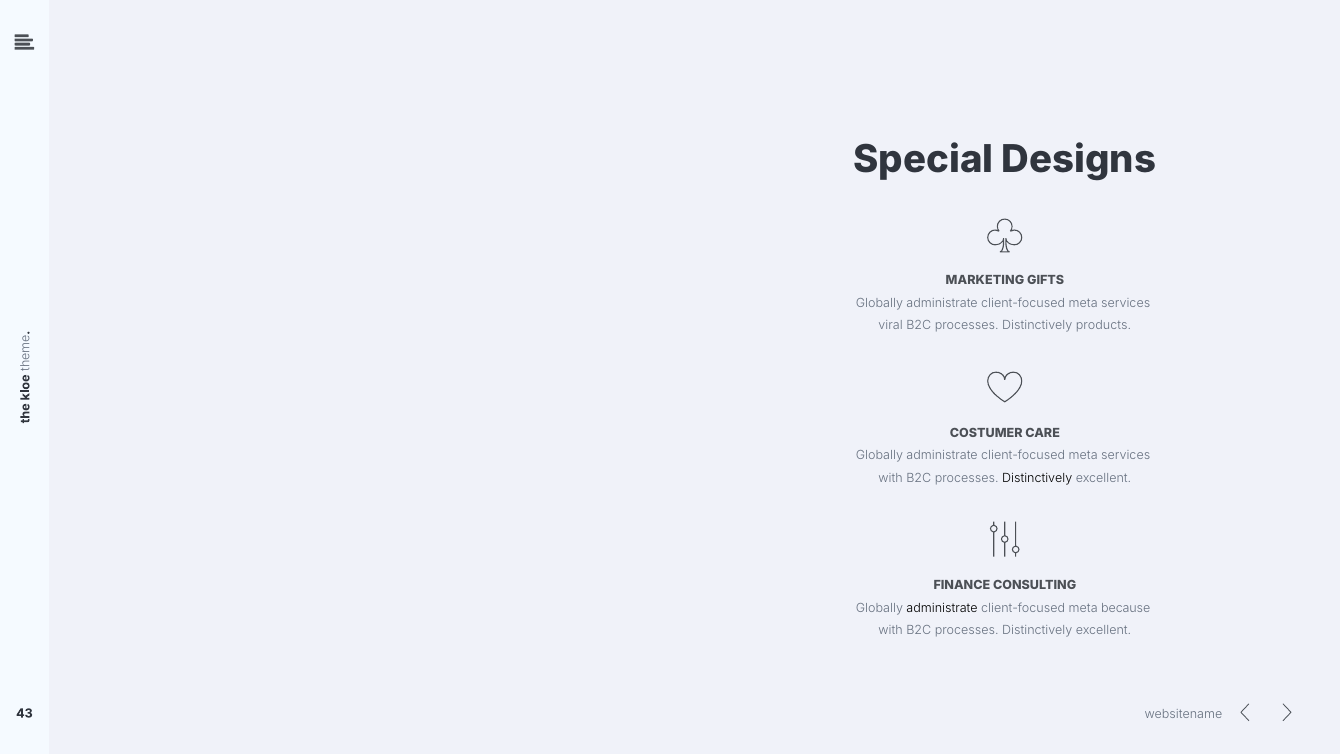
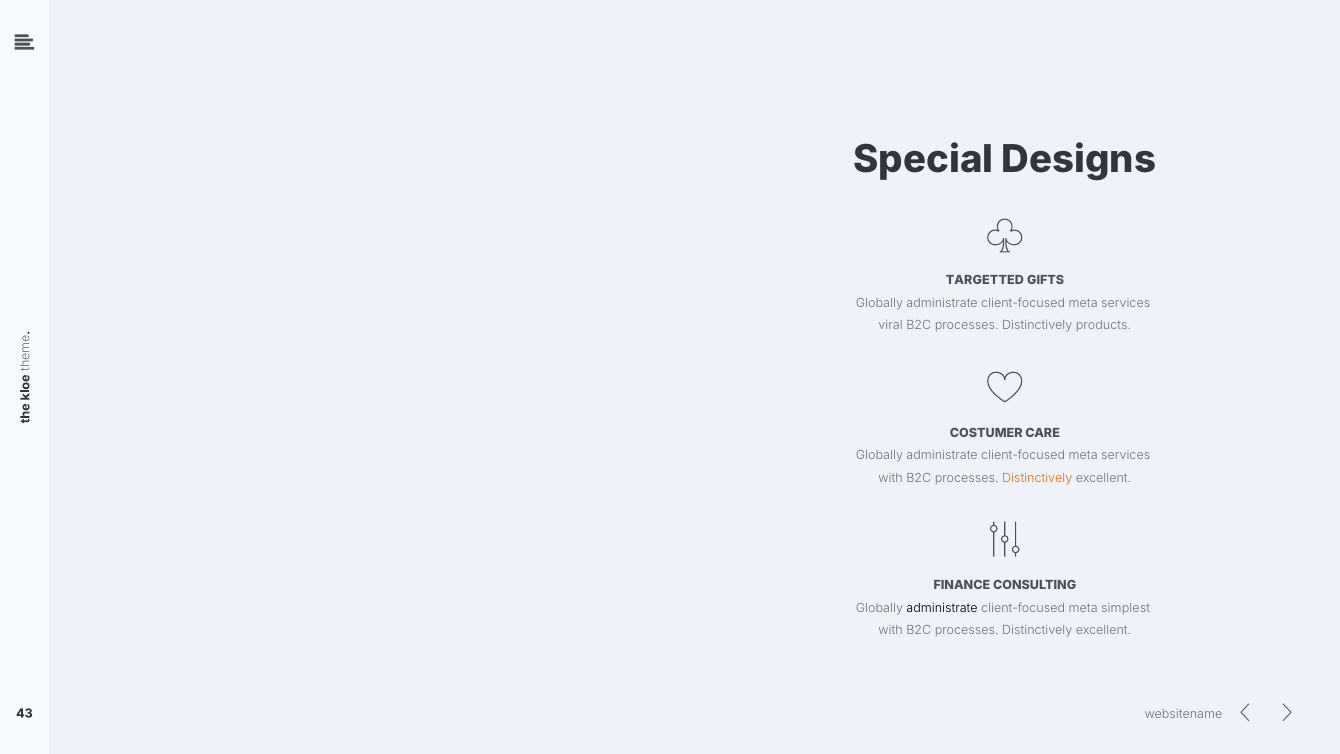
MARKETING: MARKETING -> TARGETTED
Distinctively at (1037, 478) colour: black -> orange
because: because -> simplest
